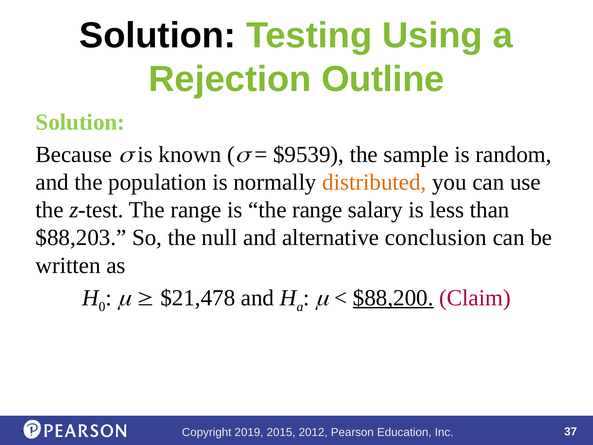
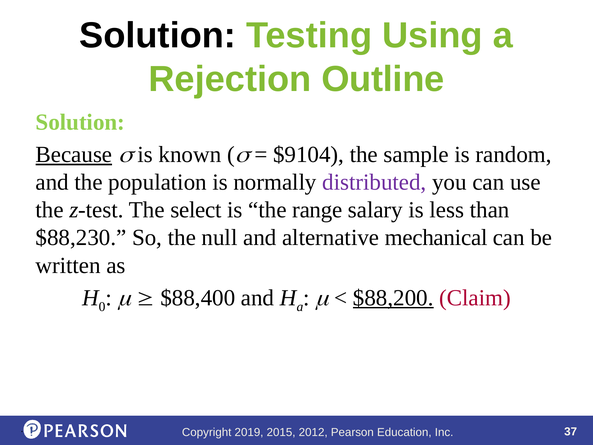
Because underline: none -> present
$9539: $9539 -> $9104
distributed colour: orange -> purple
z-test The range: range -> select
$88,203: $88,203 -> $88,230
conclusion: conclusion -> mechanical
$21,478: $21,478 -> $88,400
